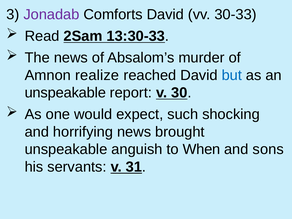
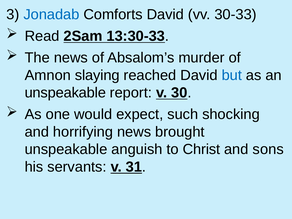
Jonadab colour: purple -> blue
realize: realize -> slaying
When: When -> Christ
